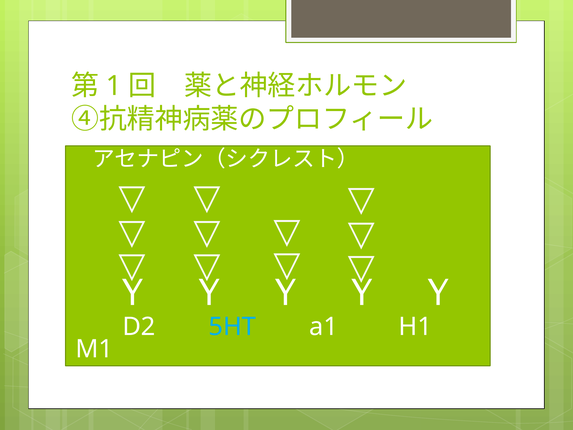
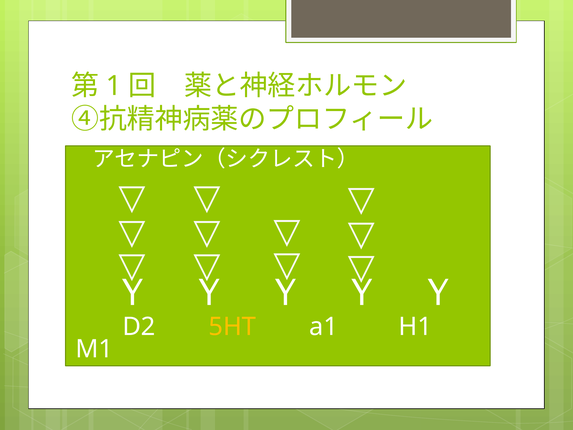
5HT colour: light blue -> yellow
